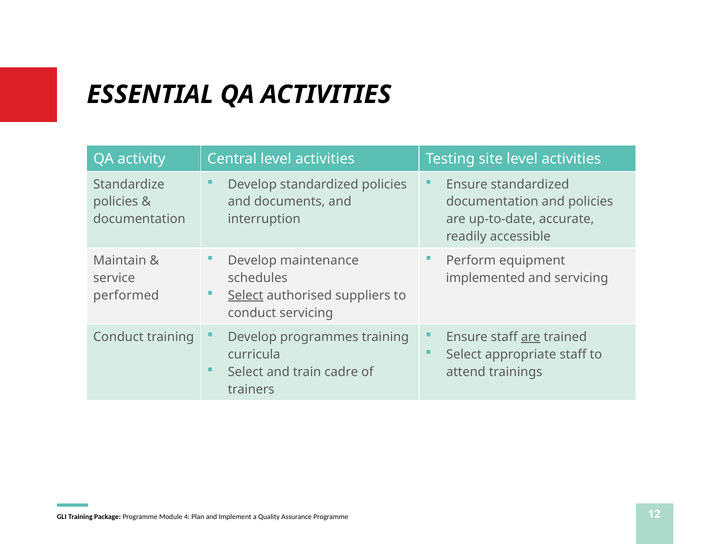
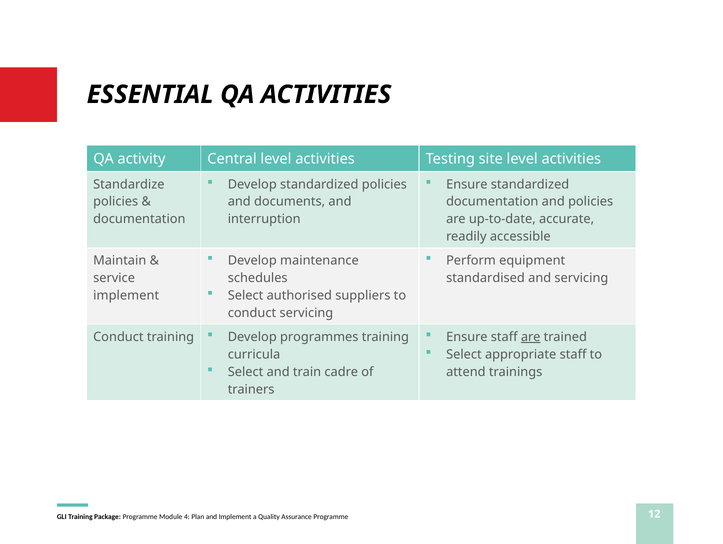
implemented: implemented -> standardised
Select at (246, 296) underline: present -> none
performed at (126, 296): performed -> implement
